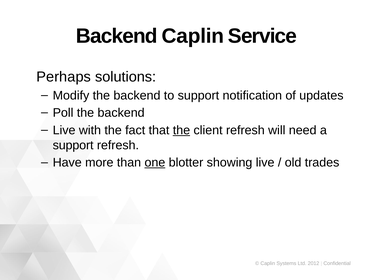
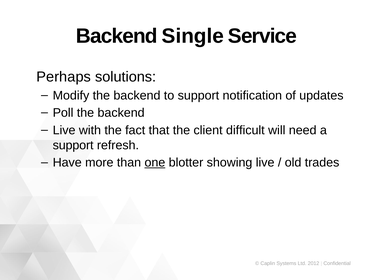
Backend Caplin: Caplin -> Single
the at (181, 130) underline: present -> none
client refresh: refresh -> difficult
